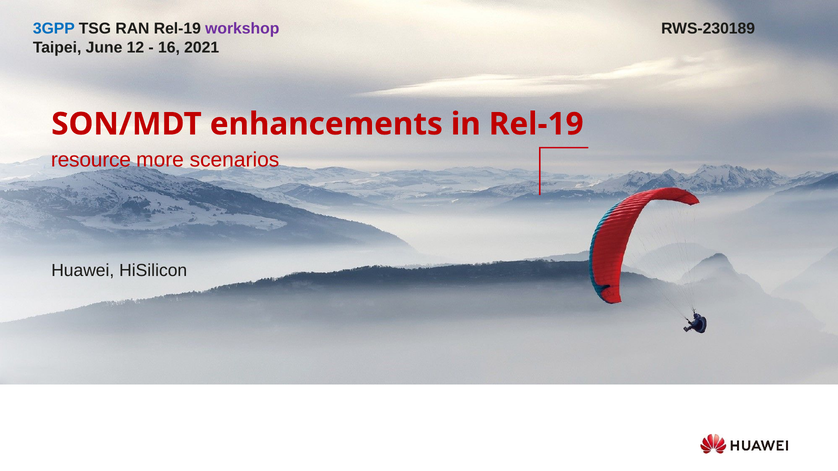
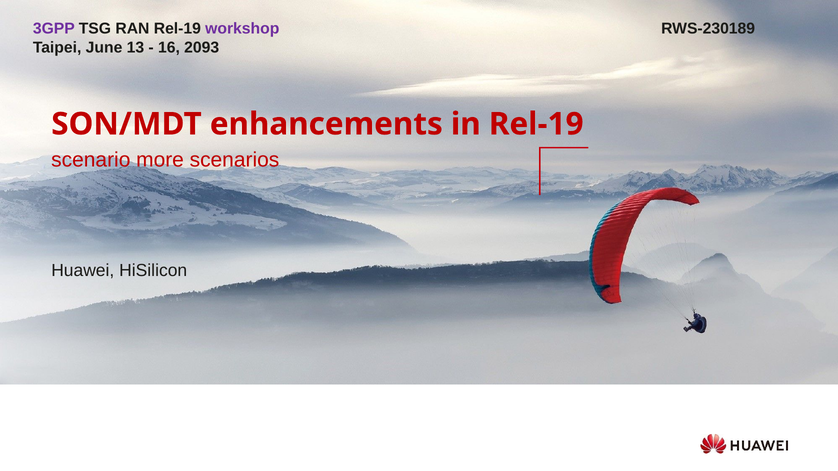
3GPP colour: blue -> purple
12: 12 -> 13
2021: 2021 -> 2093
resource: resource -> scenario
